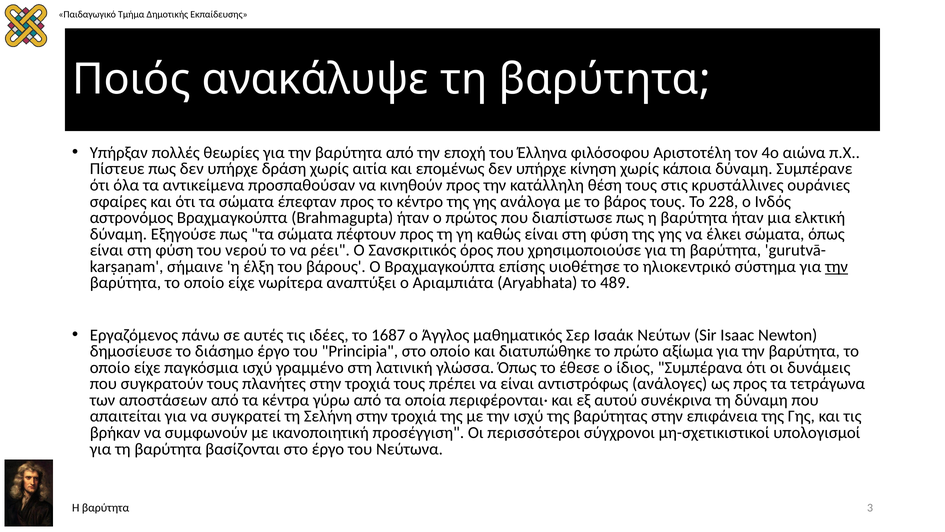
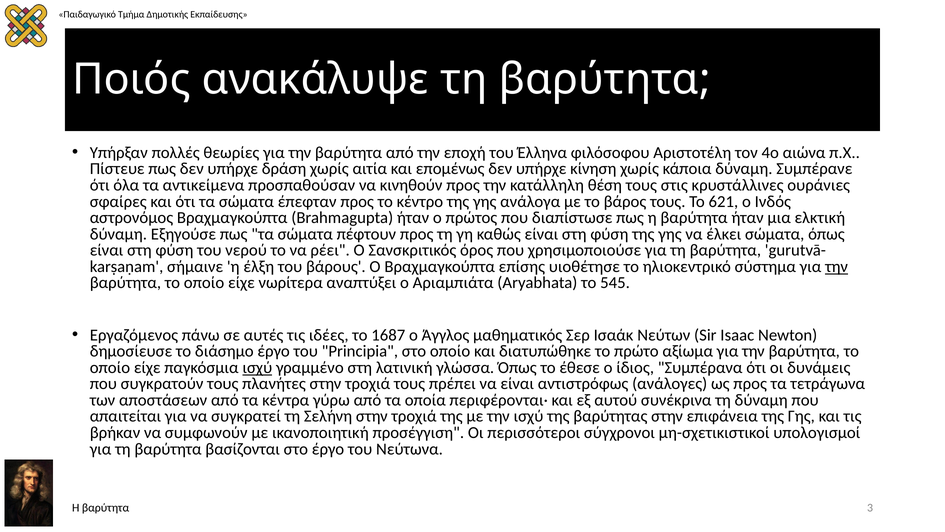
228: 228 -> 621
489: 489 -> 545
ισχύ at (257, 367) underline: none -> present
